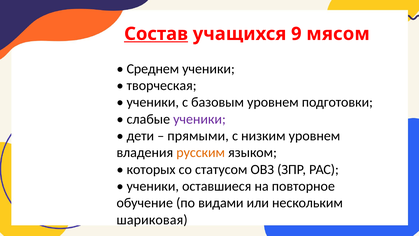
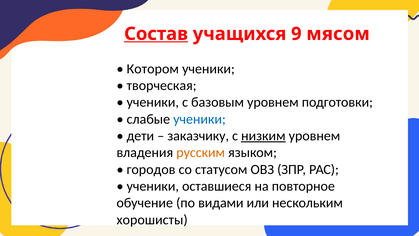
Среднем: Среднем -> Котором
ученики at (199, 119) colour: purple -> blue
прямыми: прямыми -> заказчику
низким underline: none -> present
которых: которых -> городов
шариковая: шариковая -> хорошисты
